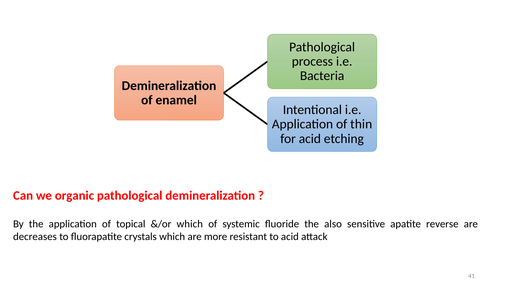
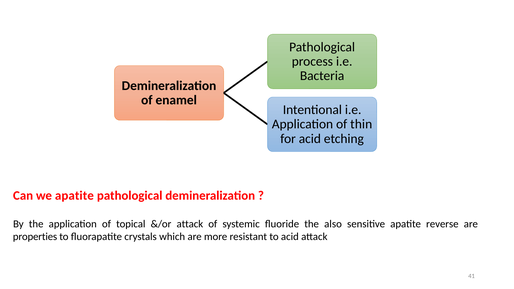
we organic: organic -> apatite
&/or which: which -> attack
decreases: decreases -> properties
